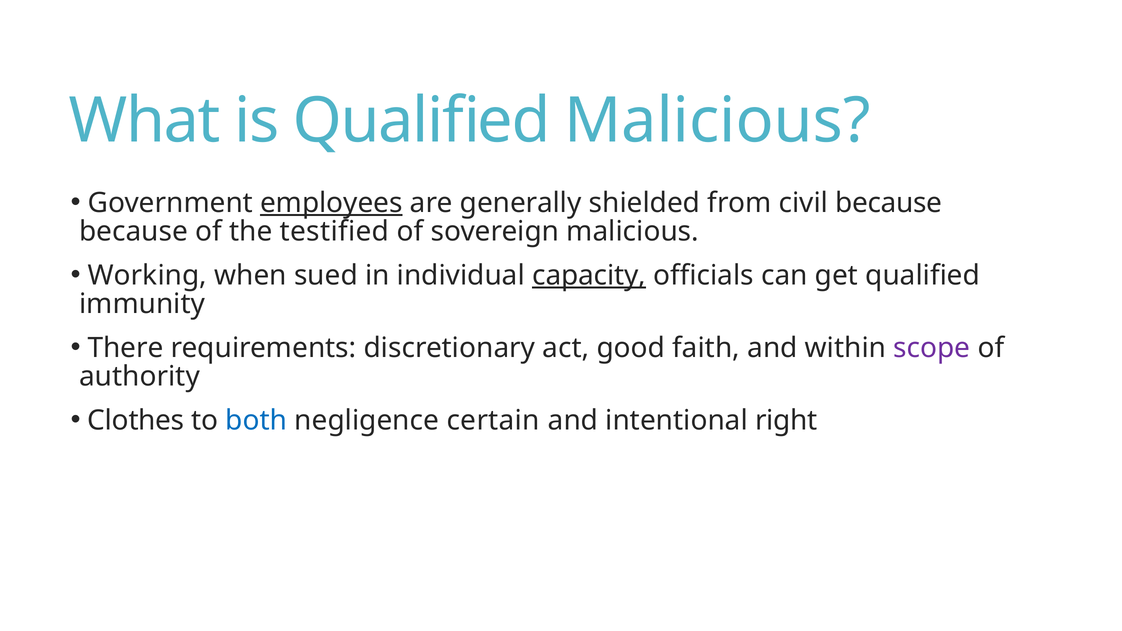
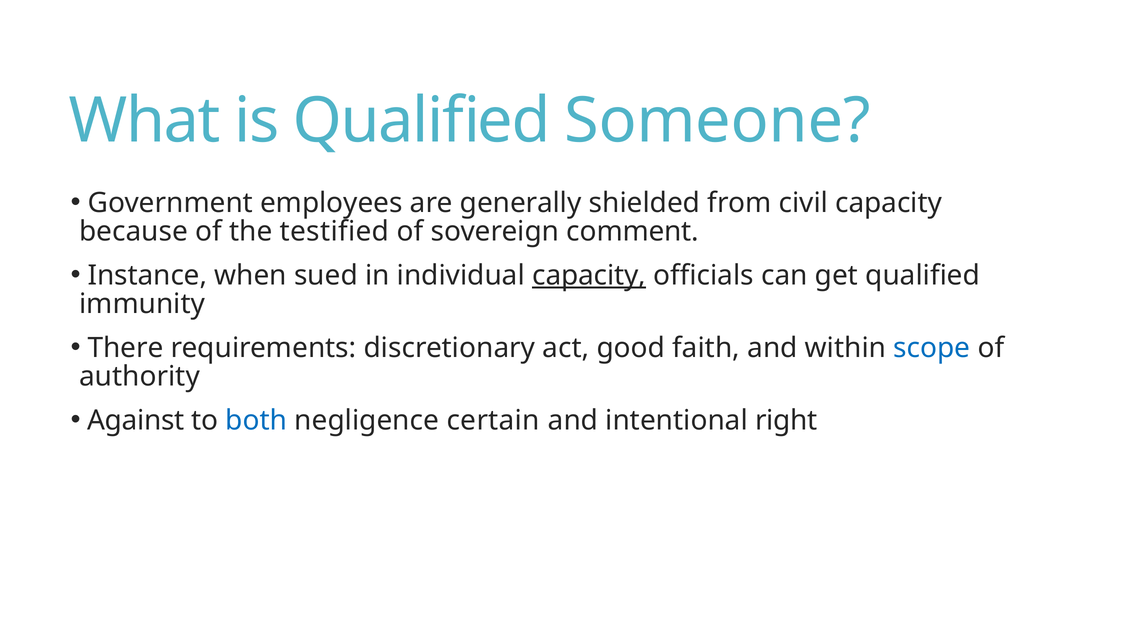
Qualified Malicious: Malicious -> Someone
employees underline: present -> none
civil because: because -> capacity
sovereign malicious: malicious -> comment
Working: Working -> Instance
scope colour: purple -> blue
Clothes: Clothes -> Against
